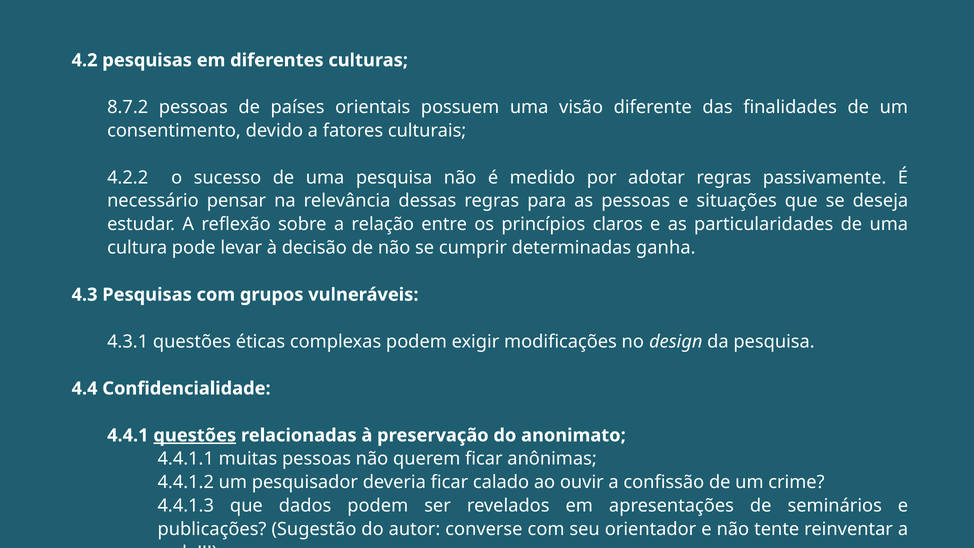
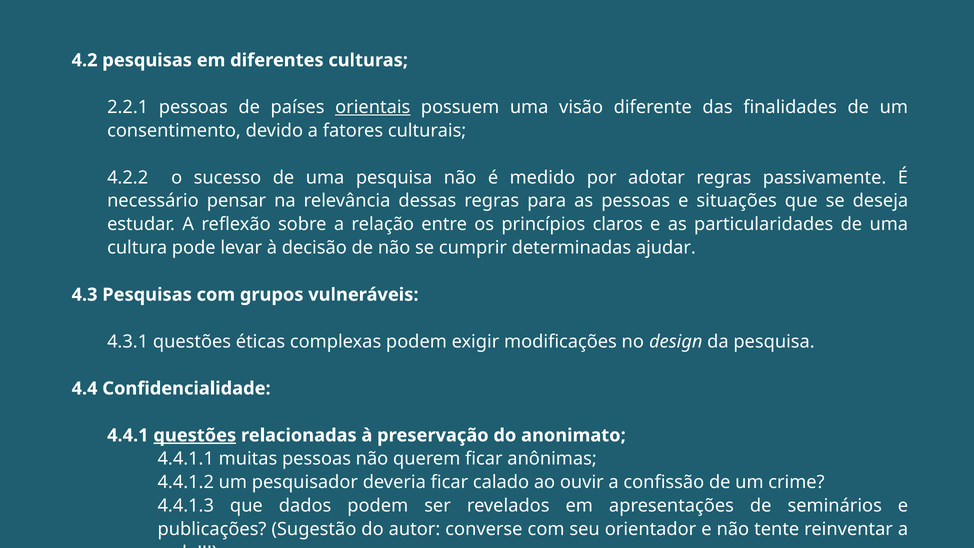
8.7.2: 8.7.2 -> 2.2.1
orientais underline: none -> present
ganha: ganha -> ajudar
